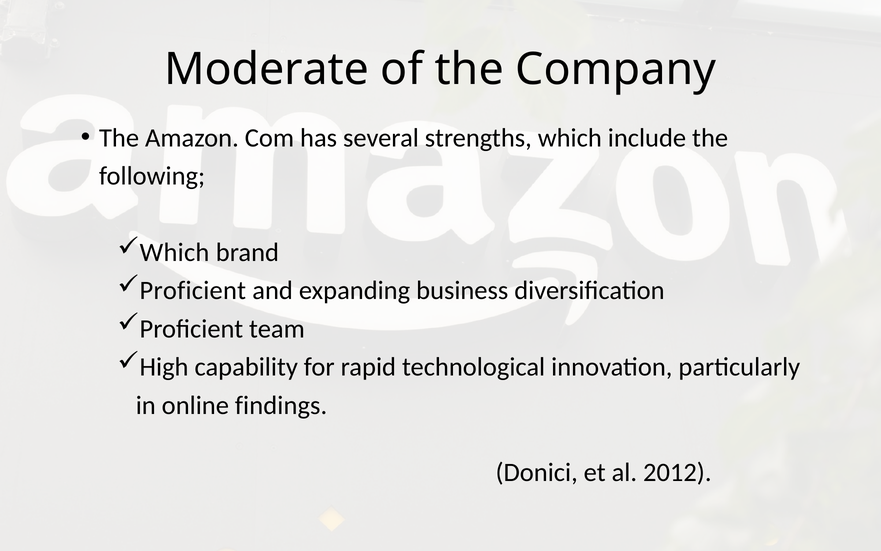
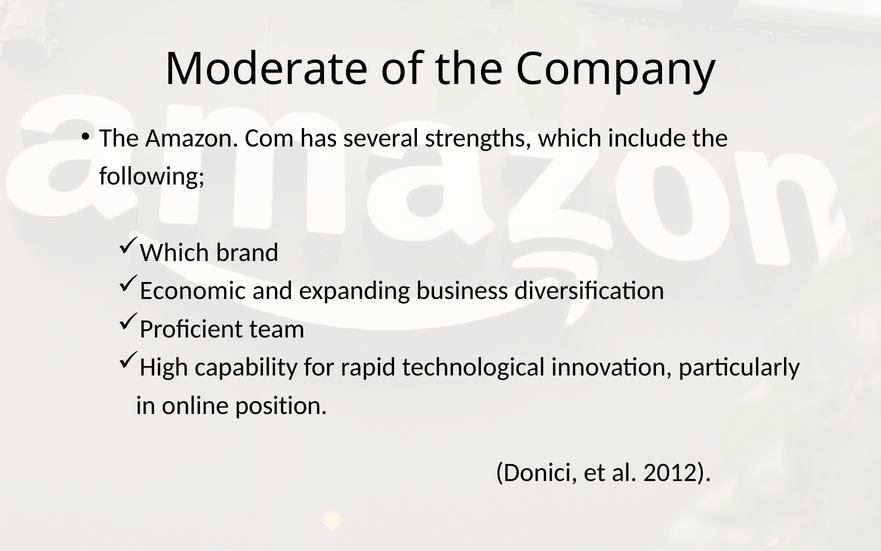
Proficient at (193, 291): Proficient -> Economic
findings: findings -> position
